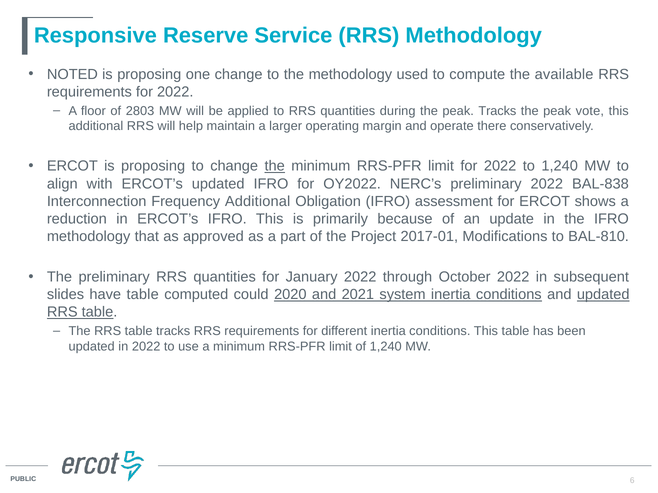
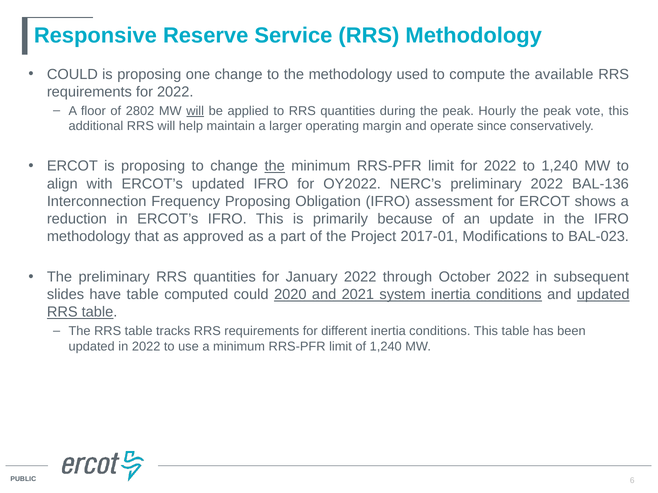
NOTED at (72, 75): NOTED -> COULD
2803: 2803 -> 2802
will at (195, 111) underline: none -> present
peak Tracks: Tracks -> Hourly
there: there -> since
BAL-838: BAL-838 -> BAL-136
Frequency Additional: Additional -> Proposing
BAL-810: BAL-810 -> BAL-023
